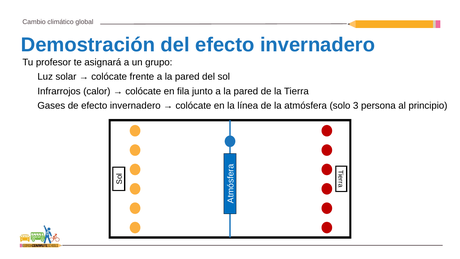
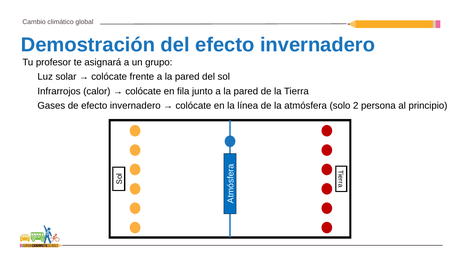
3: 3 -> 2
